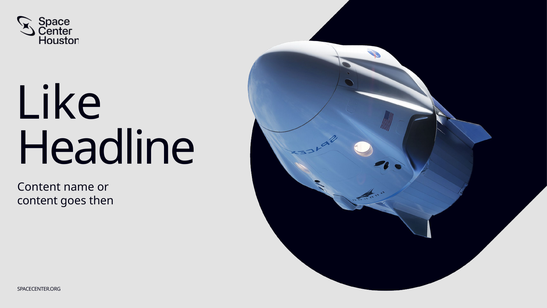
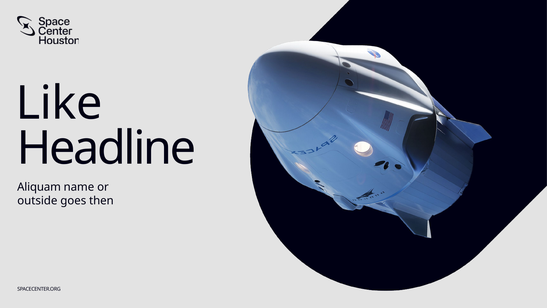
Content at (39, 187): Content -> Aliquam
content at (37, 200): content -> outside
